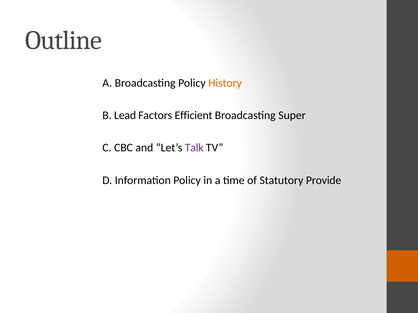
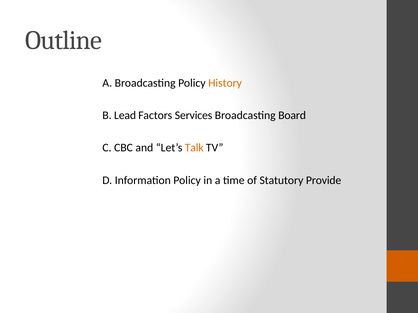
Efficient: Efficient -> Services
Super: Super -> Board
Talk colour: purple -> orange
